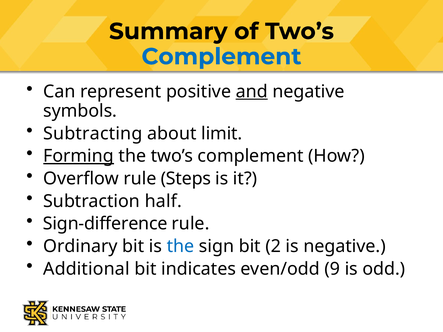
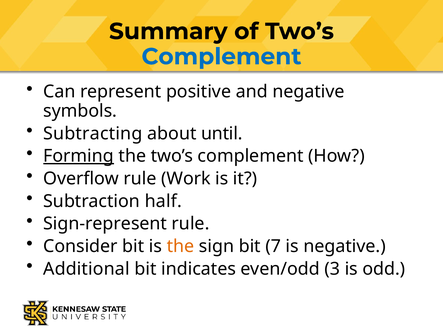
and underline: present -> none
limit: limit -> until
Steps: Steps -> Work
Sign-difference: Sign-difference -> Sign-represent
Ordinary: Ordinary -> Consider
the at (180, 246) colour: blue -> orange
2: 2 -> 7
9: 9 -> 3
